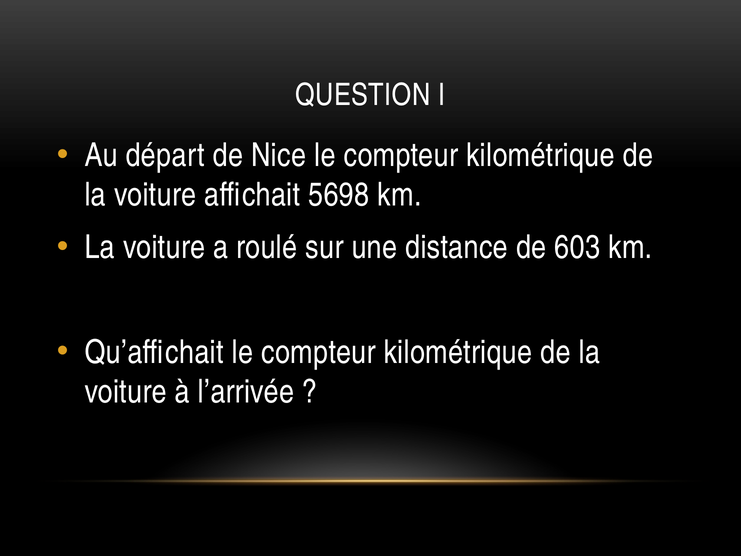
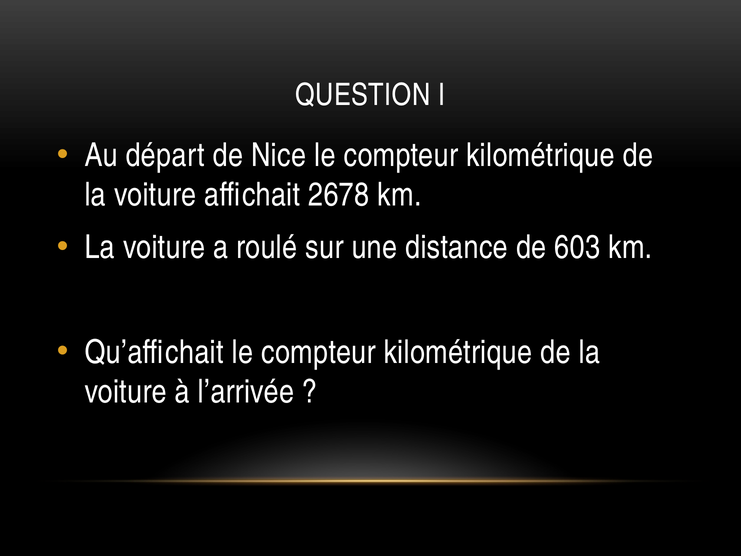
5698: 5698 -> 2678
